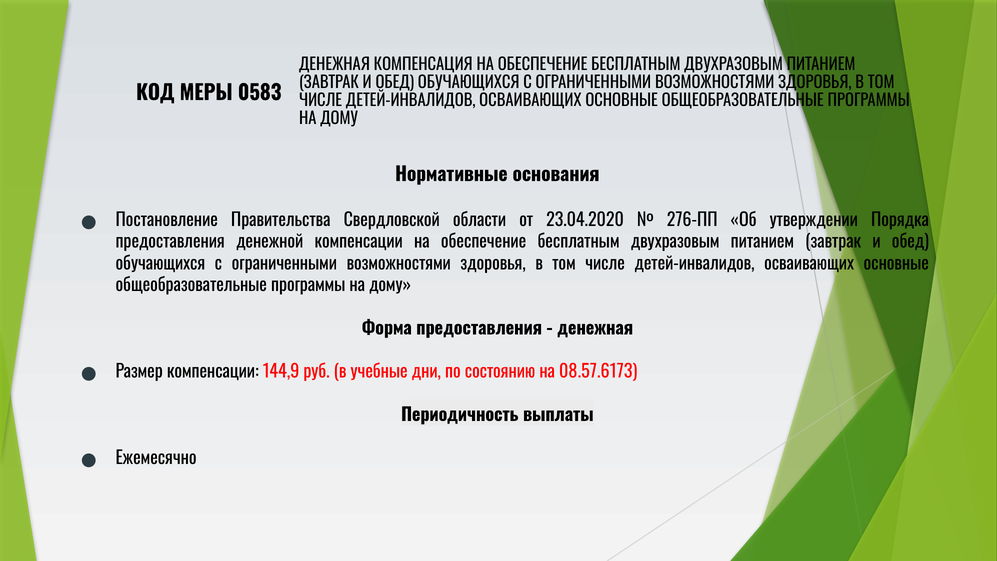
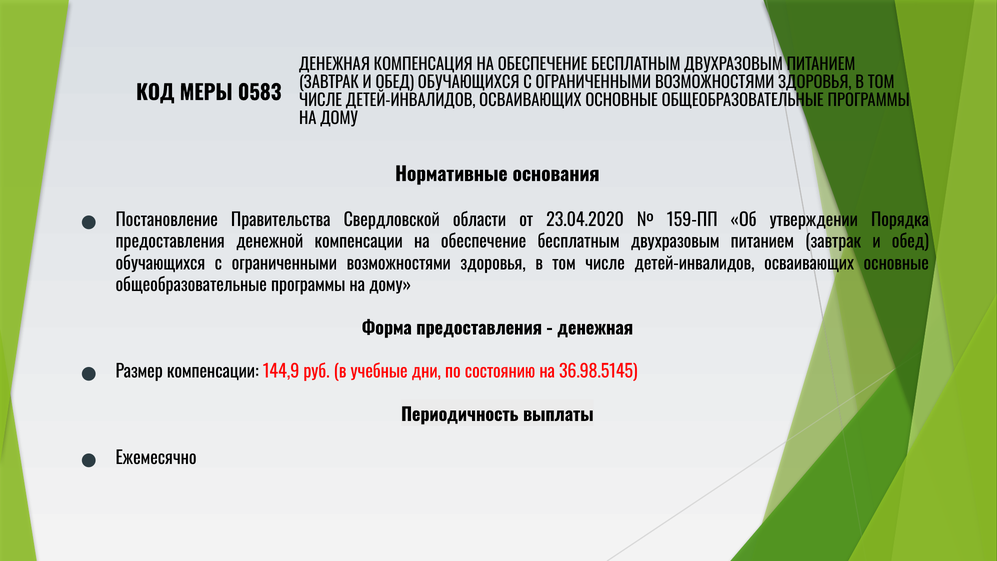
276-ПП: 276-ПП -> 159-ПП
08.57.6173: 08.57.6173 -> 36.98.5145
